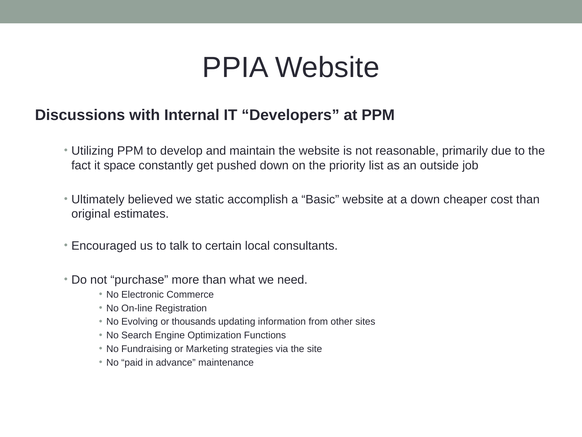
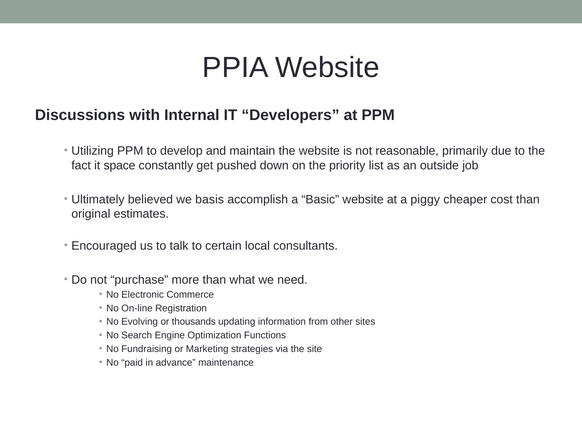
static: static -> basis
a down: down -> piggy
